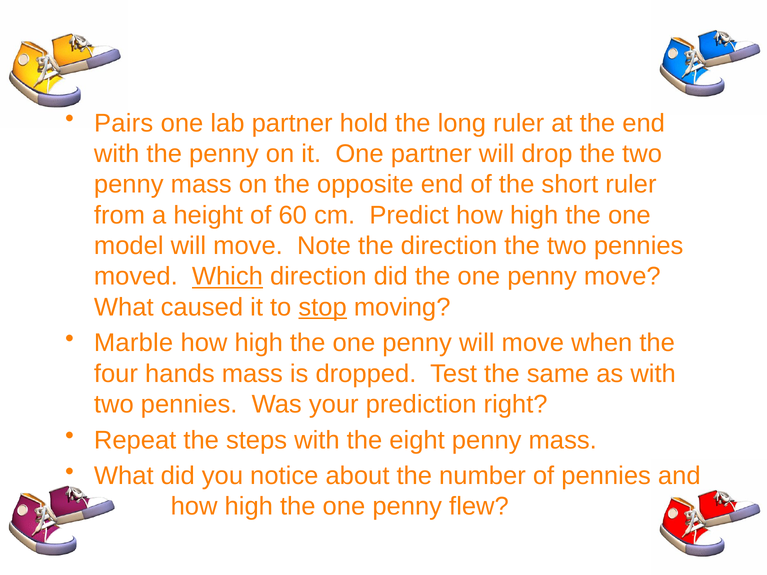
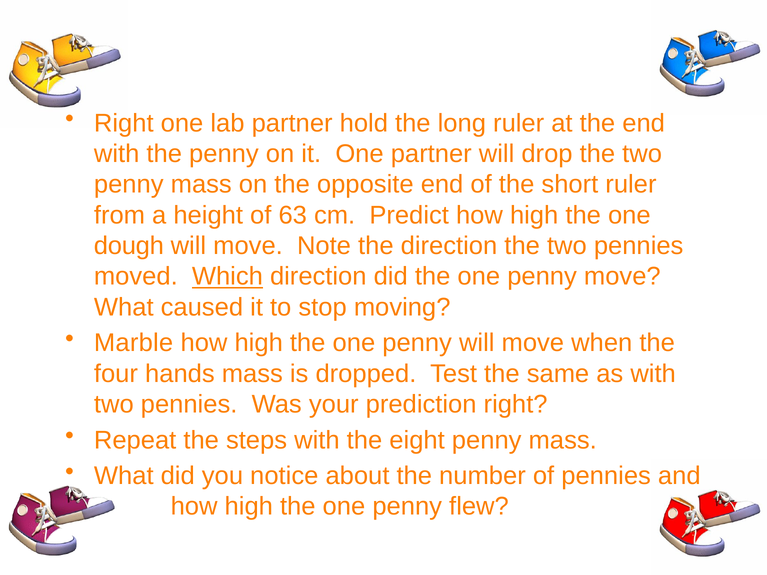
Pairs at (124, 123): Pairs -> Right
60: 60 -> 63
model: model -> dough
stop underline: present -> none
